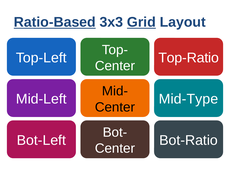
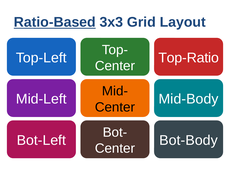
Grid underline: present -> none
Mid-Type: Mid-Type -> Mid-Body
Bot-Ratio: Bot-Ratio -> Bot-Body
